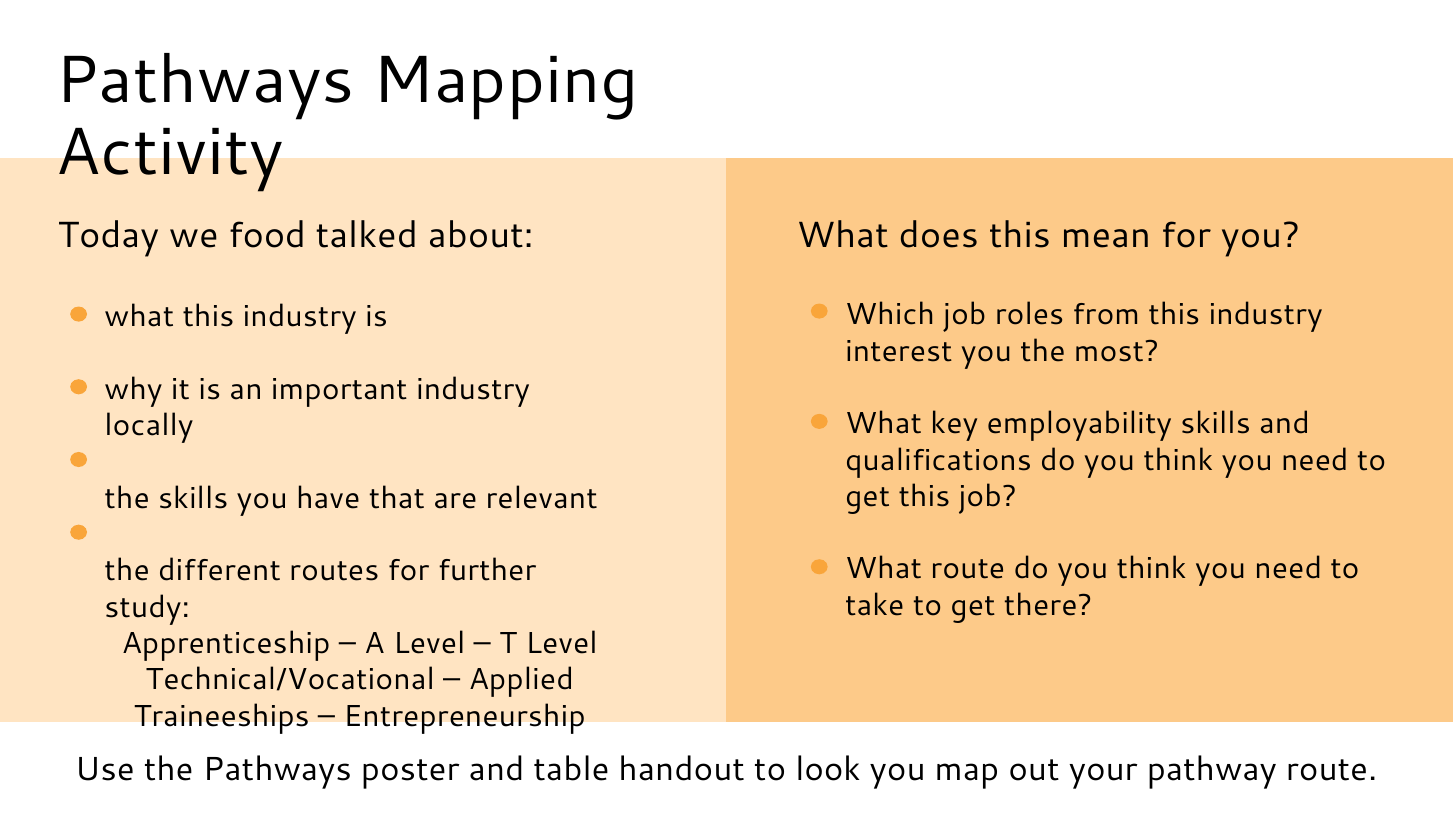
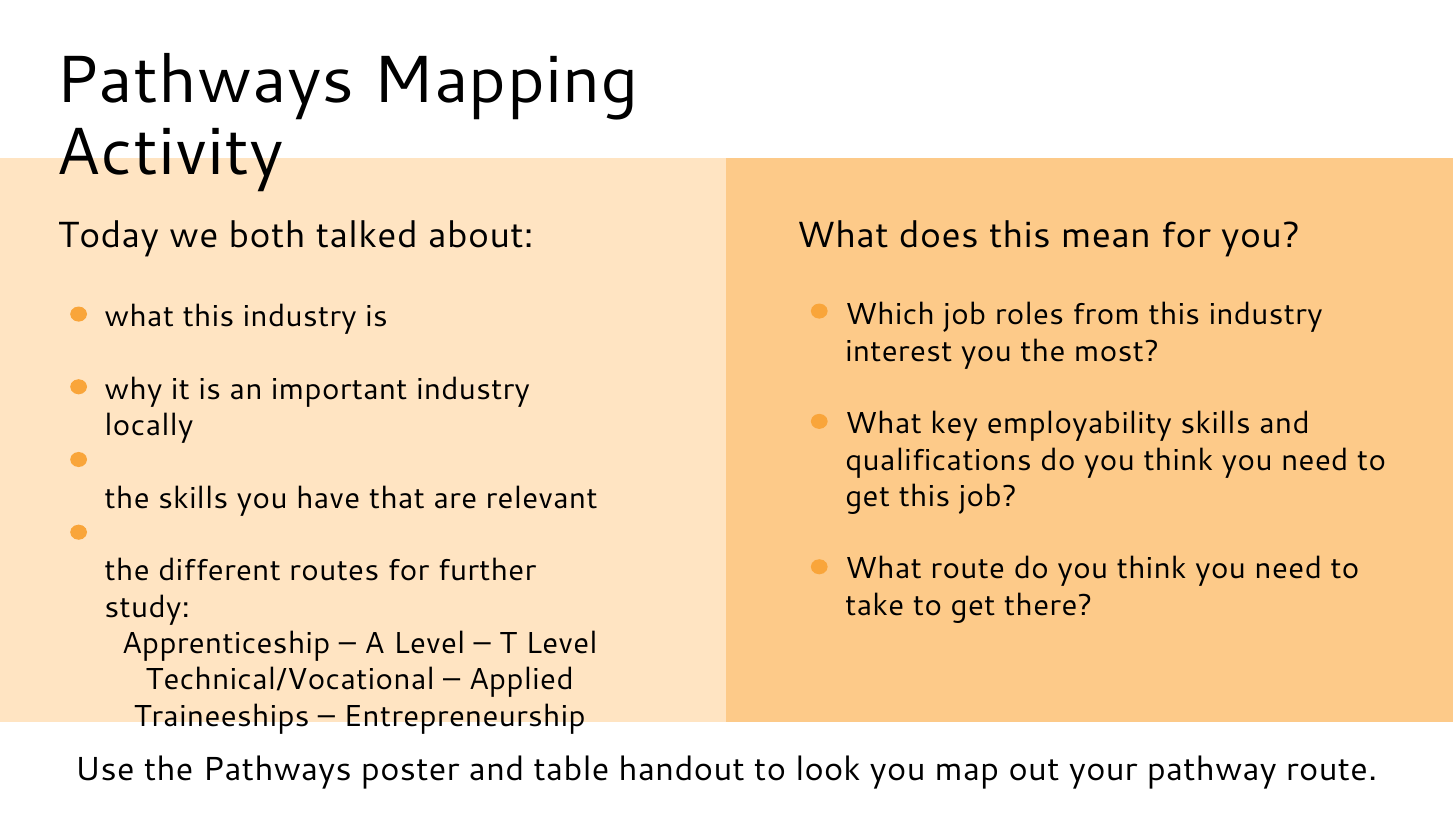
food: food -> both
